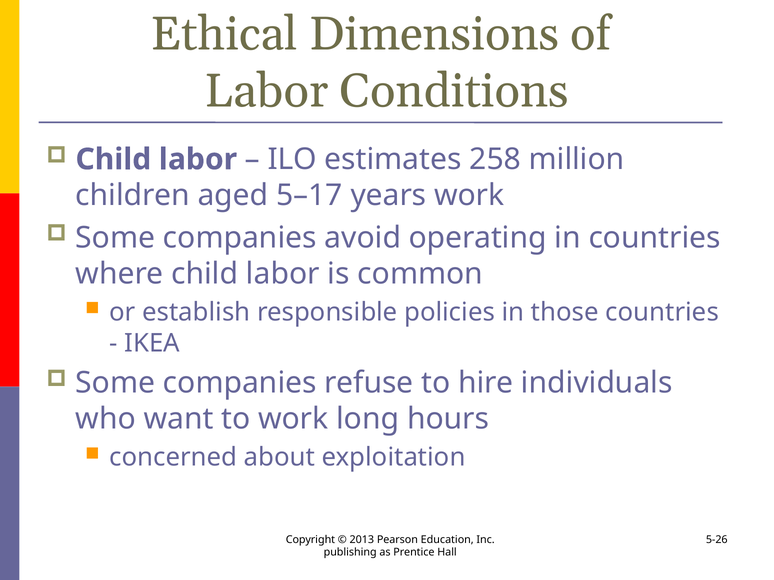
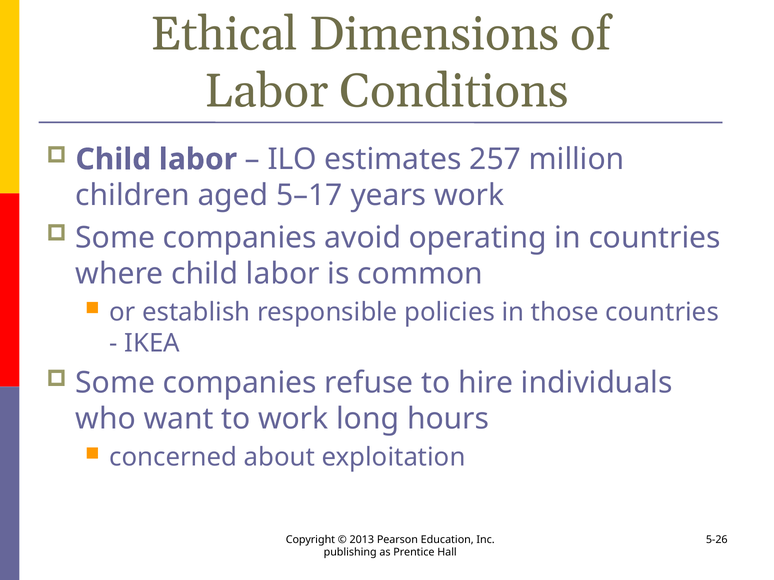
258: 258 -> 257
